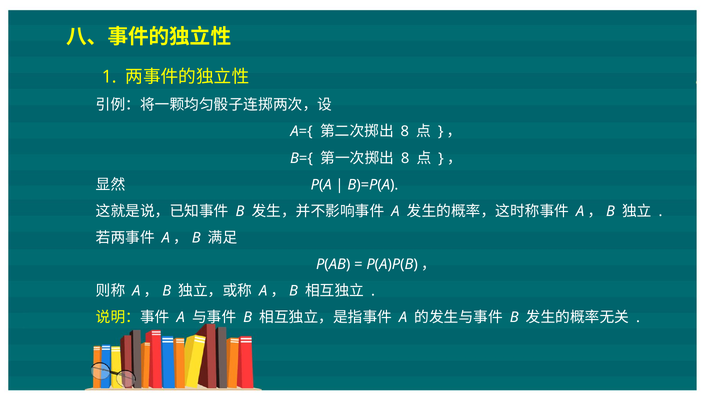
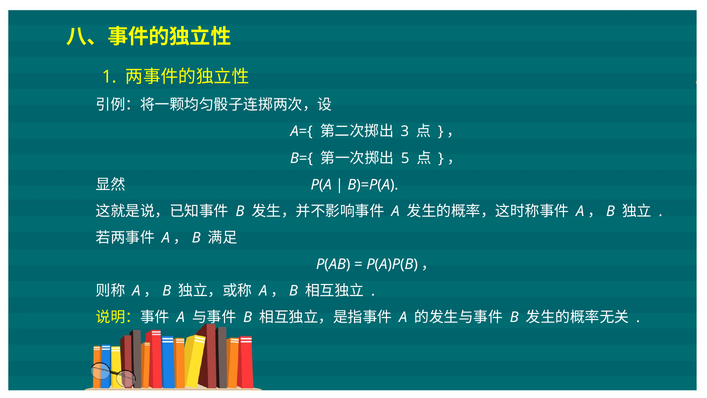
8 at (405, 132): 8 -> 3
8 at (405, 158): 8 -> 5
